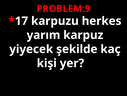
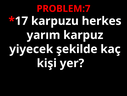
PROBLEM:9: PROBLEM:9 -> PROBLEM:7
